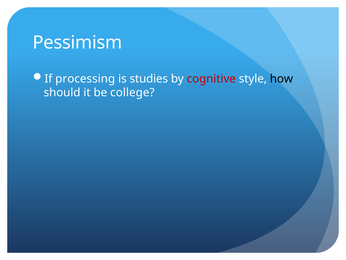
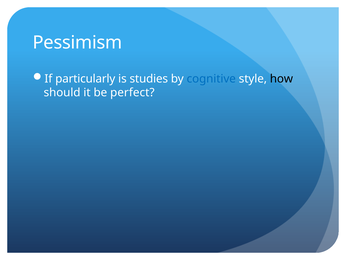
processing: processing -> particularly
cognitive colour: red -> blue
college: college -> perfect
